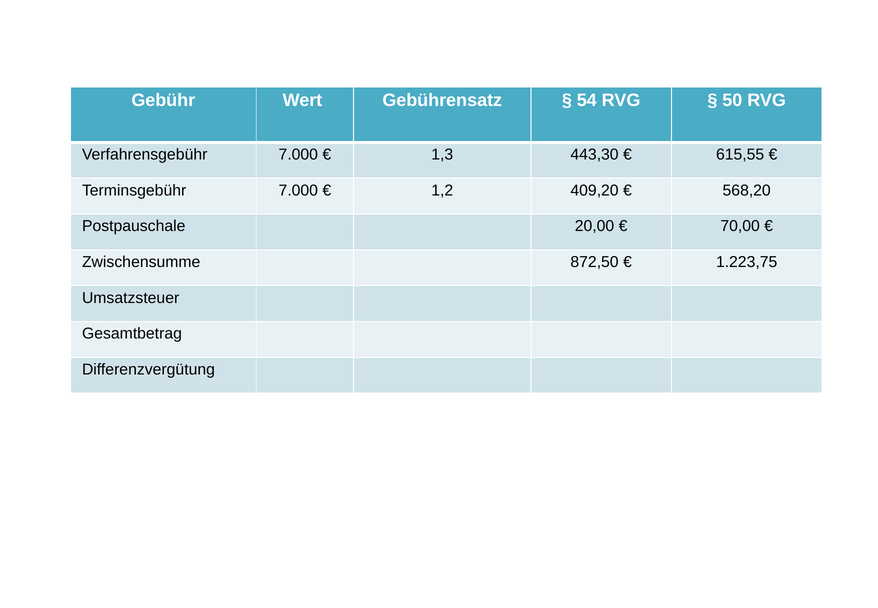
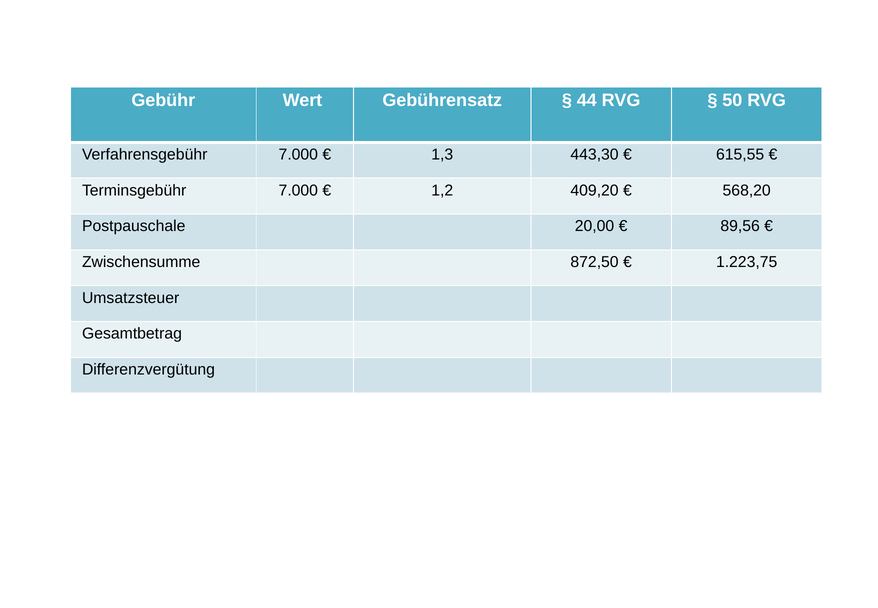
54: 54 -> 44
70,00: 70,00 -> 89,56
